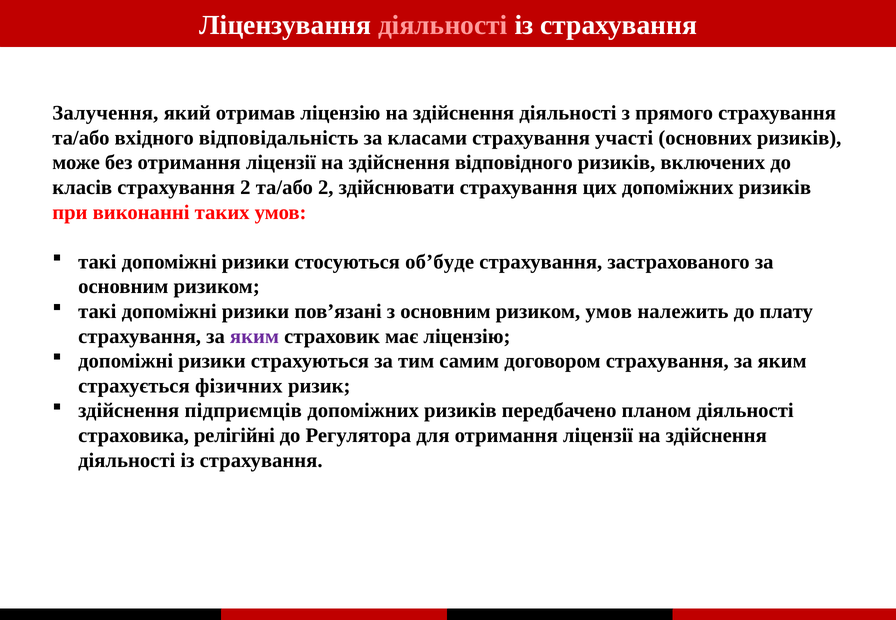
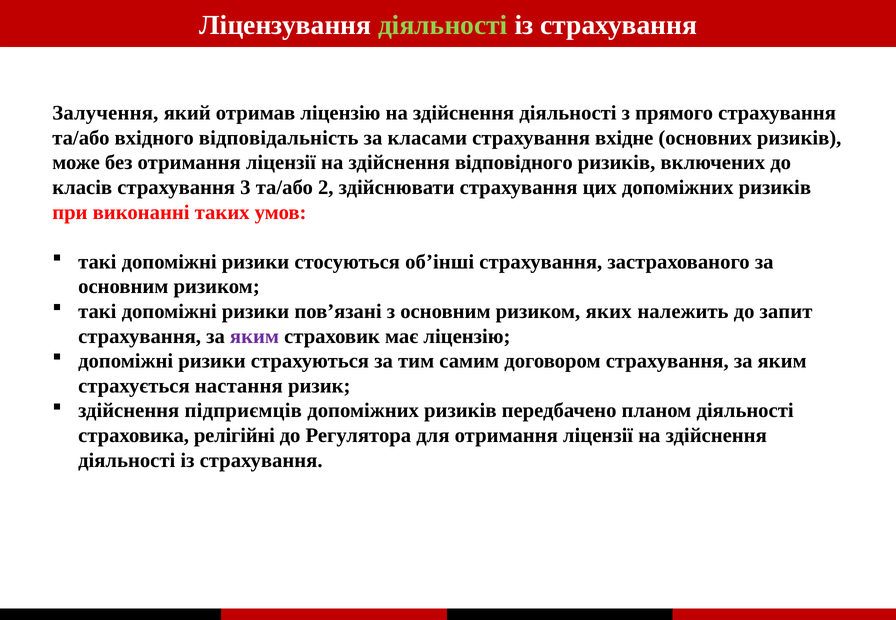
діяльності at (443, 25) colour: pink -> light green
участі: участі -> вхідне
страхування 2: 2 -> 3
об’буде: об’буде -> об’інші
ризиком умов: умов -> яких
плату: плату -> запит
фізичних: фізичних -> настання
